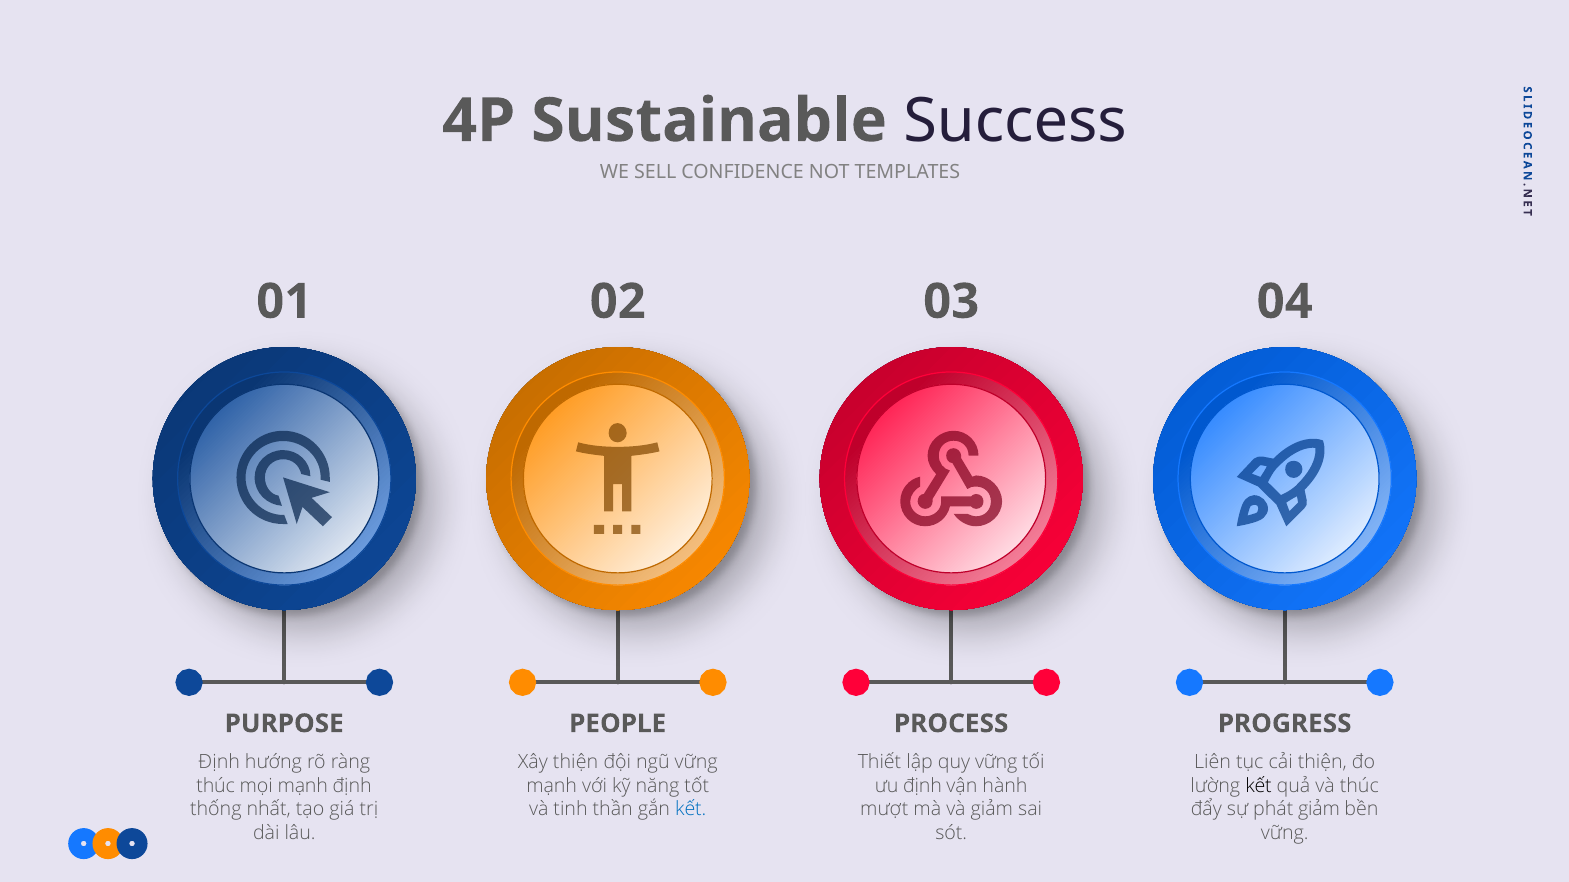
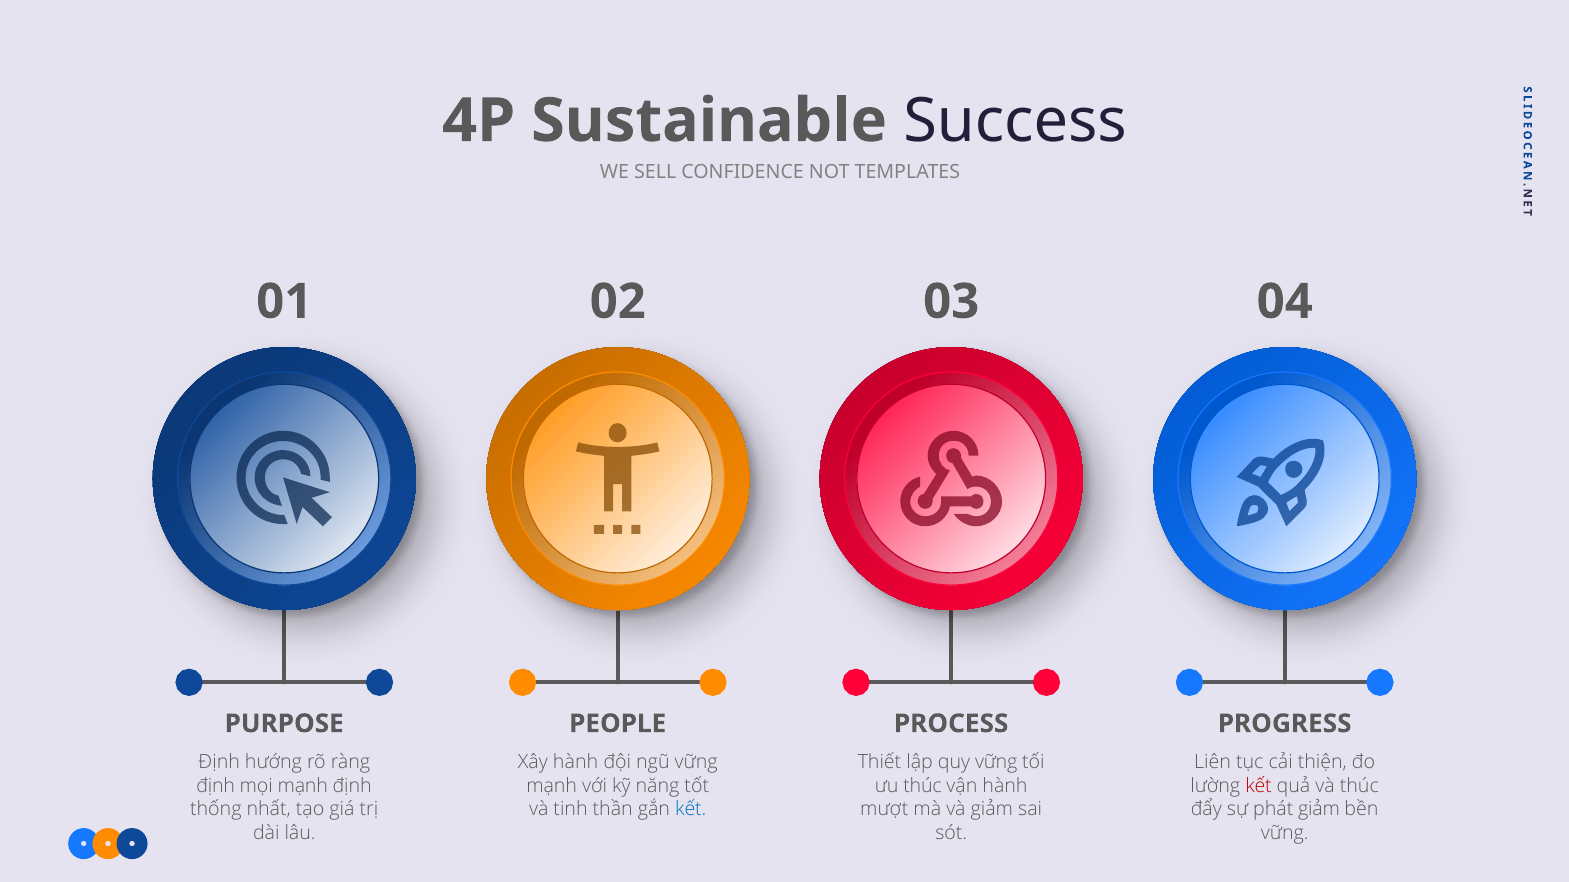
Xây thiện: thiện -> hành
thúc at (216, 786): thúc -> định
ưu định: định -> thúc
kết at (1259, 786) colour: black -> red
